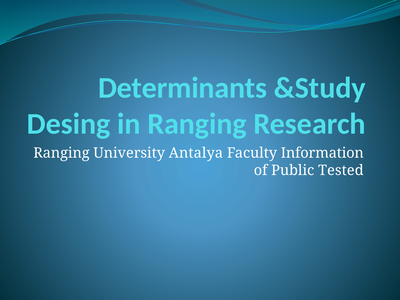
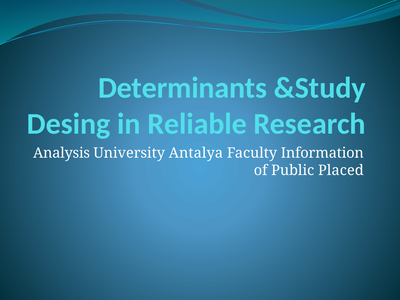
in Ranging: Ranging -> Reliable
Ranging at (61, 153): Ranging -> Analysis
Tested: Tested -> Placed
